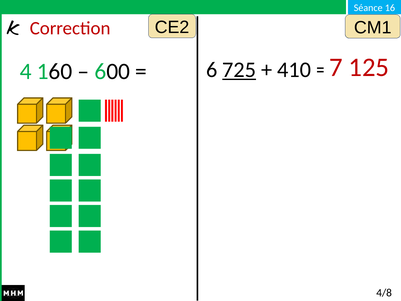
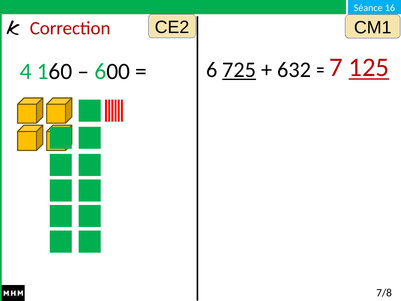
125 underline: none -> present
410: 410 -> 632
4/8: 4/8 -> 7/8
